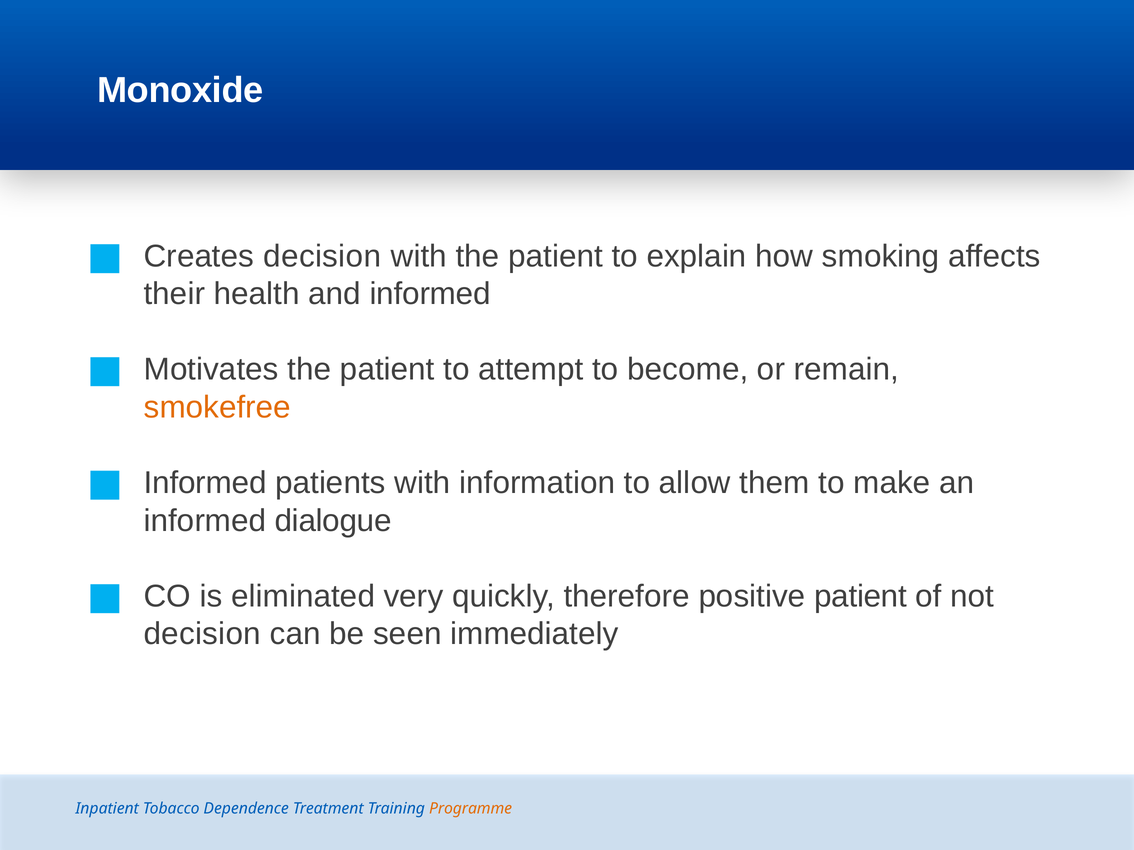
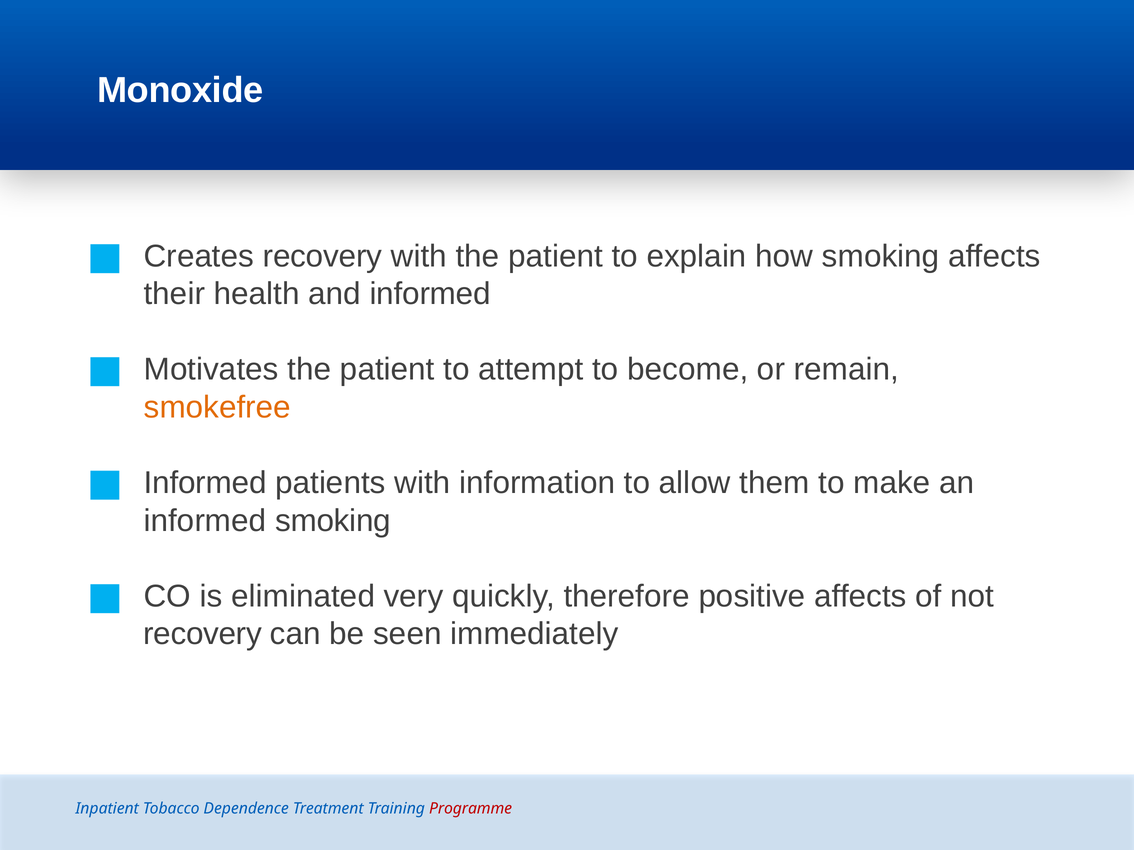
Creates decision: decision -> recovery
informed dialogue: dialogue -> smoking
positive patient: patient -> affects
decision at (202, 634): decision -> recovery
Programme colour: orange -> red
